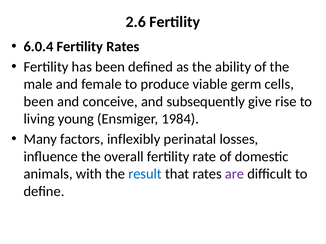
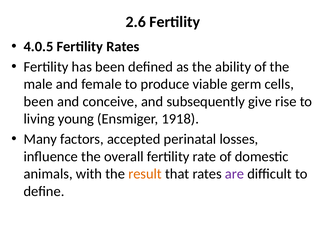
6.0.4: 6.0.4 -> 4.0.5
1984: 1984 -> 1918
inflexibly: inflexibly -> accepted
result colour: blue -> orange
